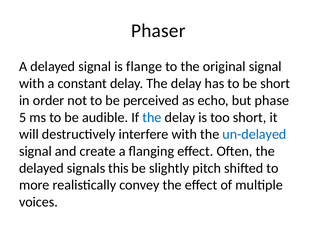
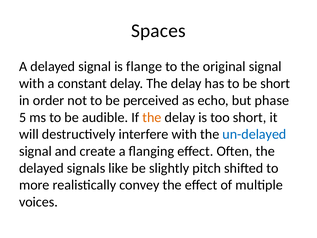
Phaser: Phaser -> Spaces
the at (152, 117) colour: blue -> orange
this: this -> like
